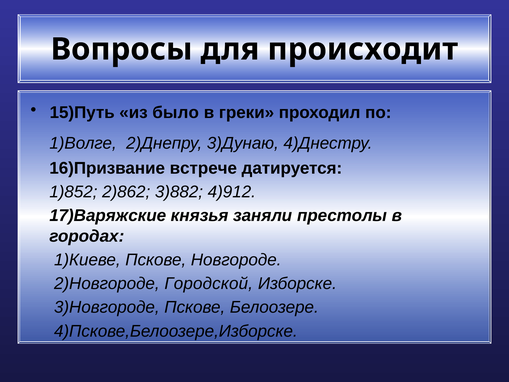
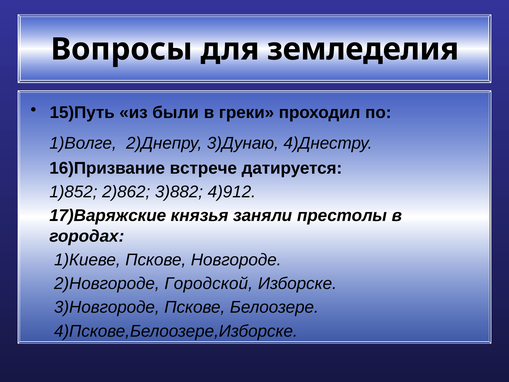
происходит: происходит -> земледелия
было: было -> были
